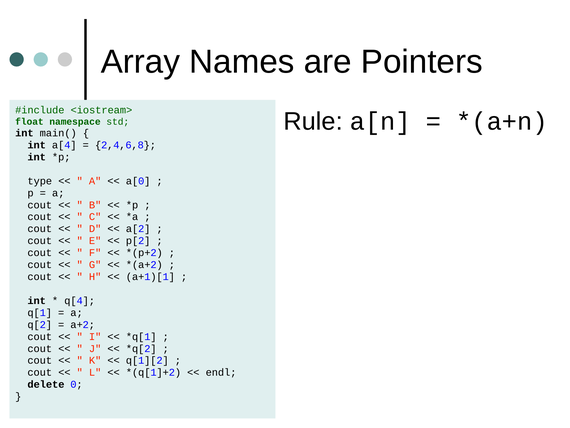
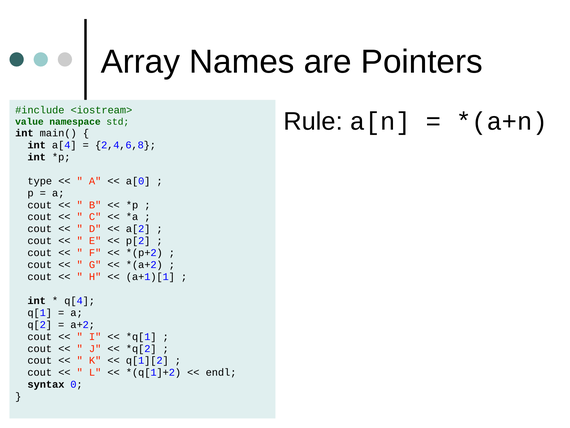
float: float -> value
delete: delete -> syntax
